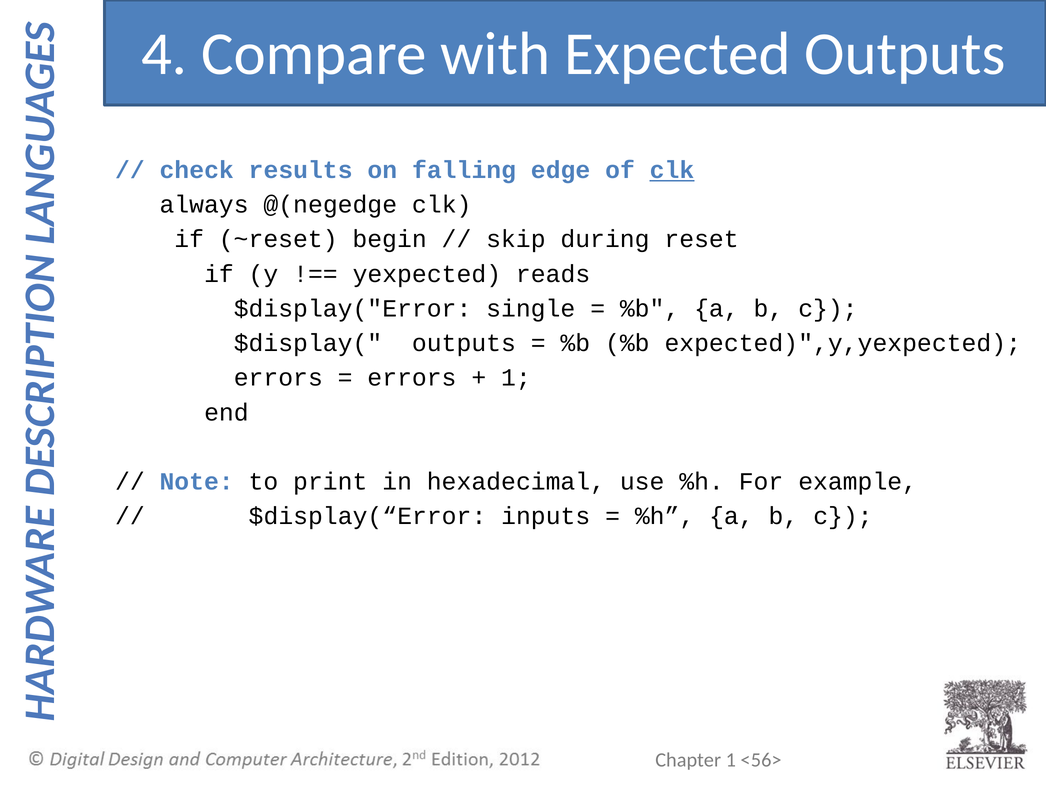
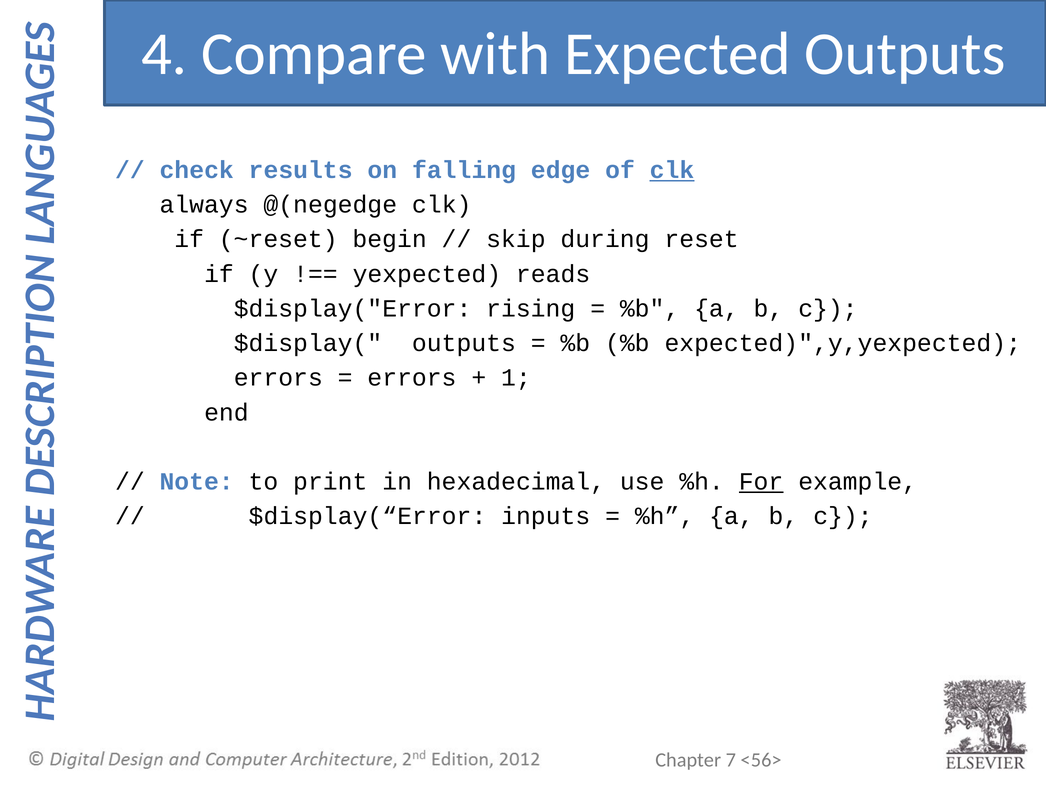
single: single -> rising
For underline: none -> present
1 at (731, 759): 1 -> 7
